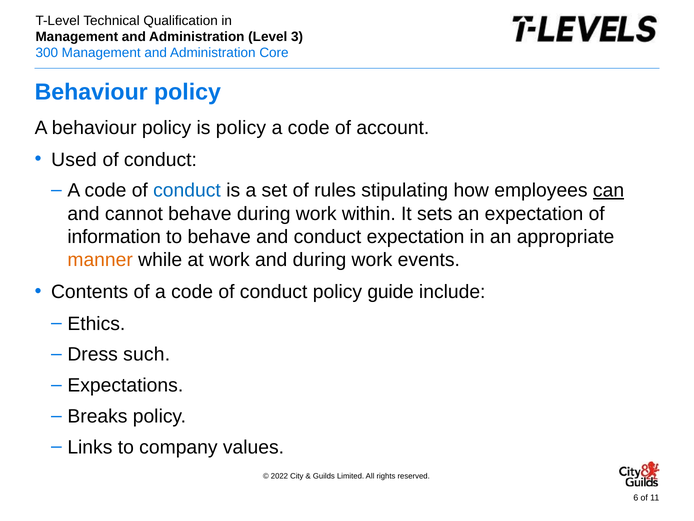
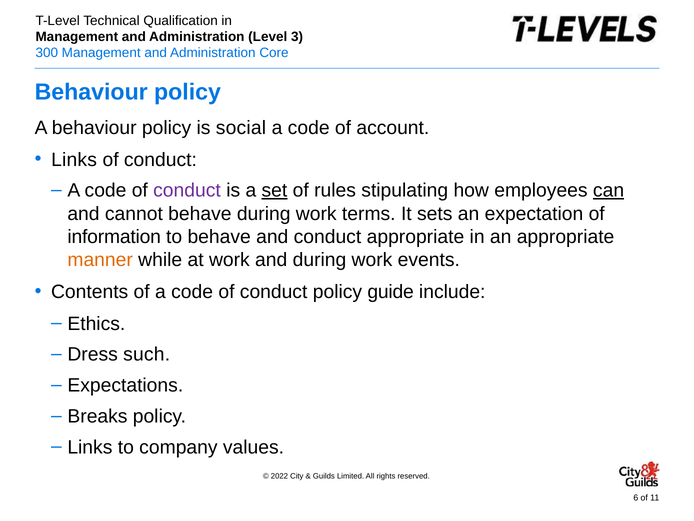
is policy: policy -> social
Used at (74, 159): Used -> Links
conduct at (187, 190) colour: blue -> purple
set underline: none -> present
within: within -> terms
conduct expectation: expectation -> appropriate
